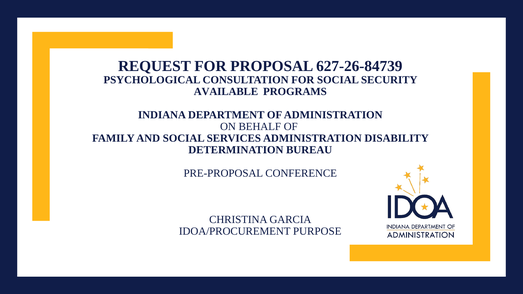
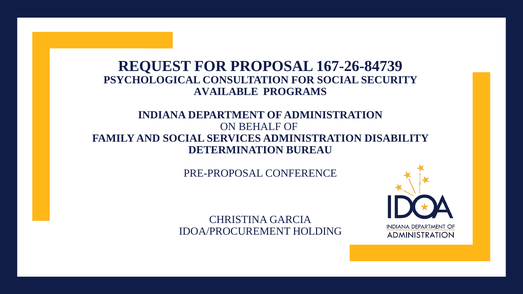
627-26-84739: 627-26-84739 -> 167-26-84739
PURPOSE: PURPOSE -> HOLDING
